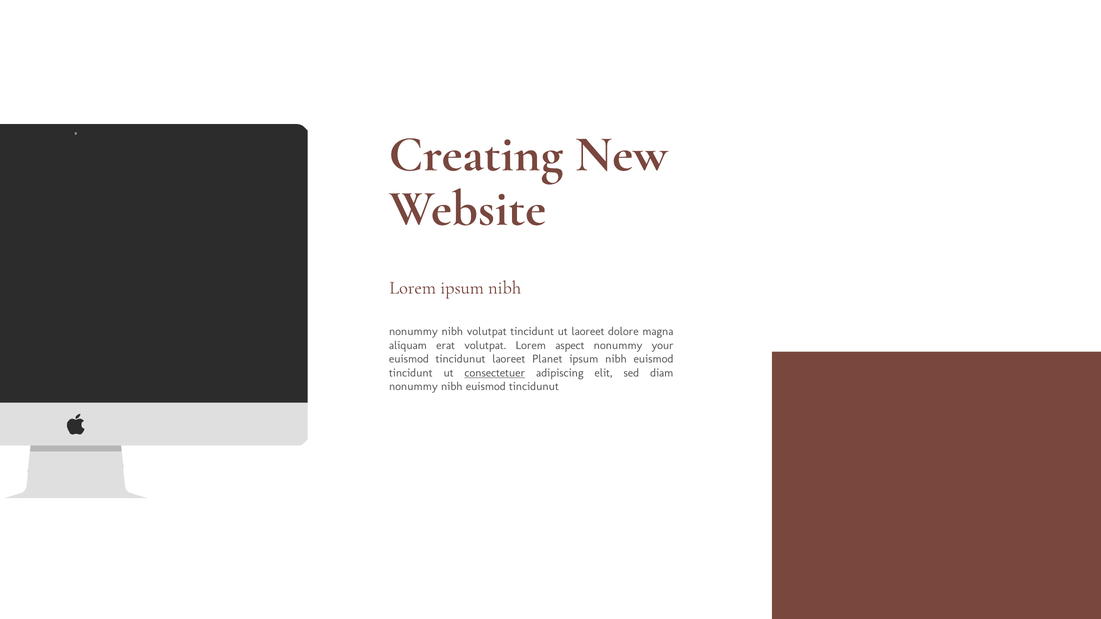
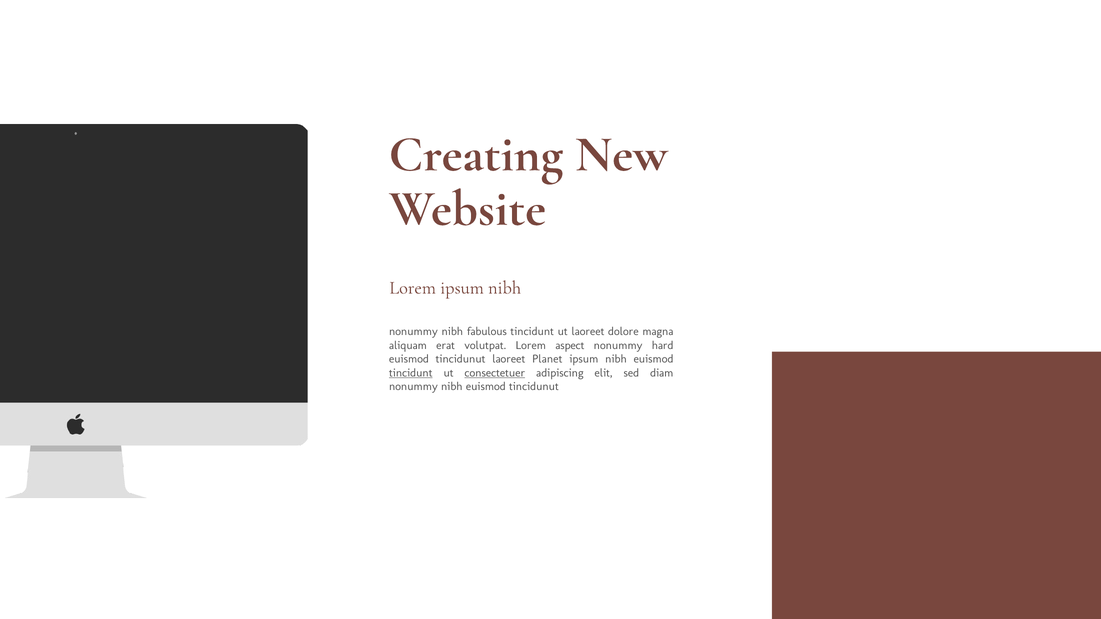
nibh volutpat: volutpat -> fabulous
your: your -> hard
tincidunt at (411, 373) underline: none -> present
